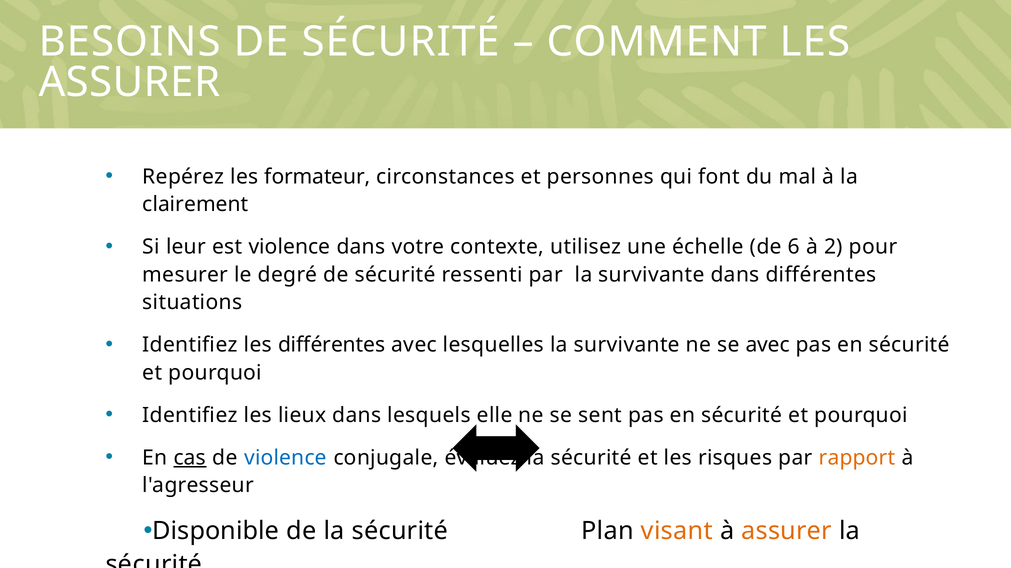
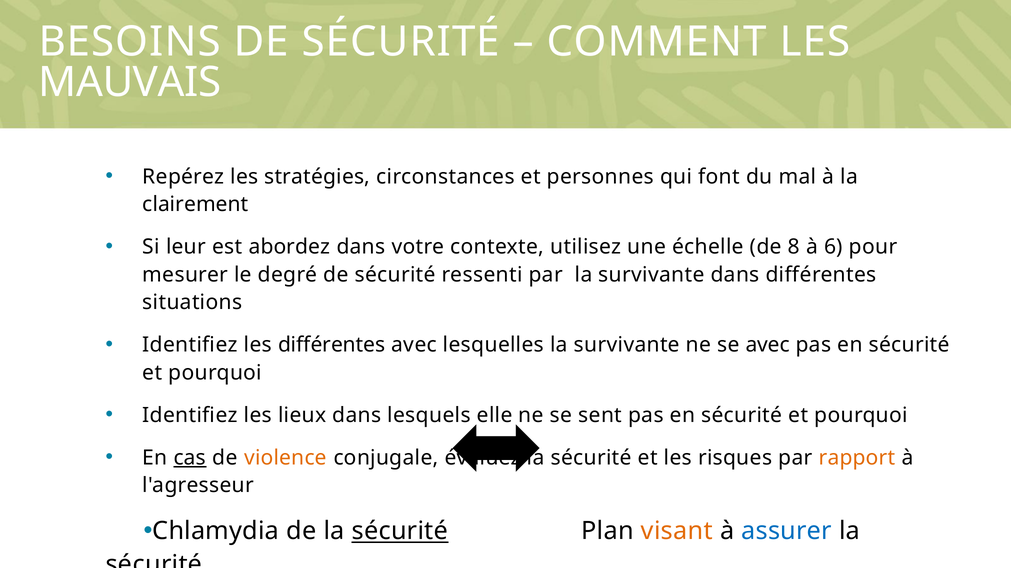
ASSURER at (129, 82): ASSURER -> MAUVAIS
formateur: formateur -> stratégies
est violence: violence -> abordez
6: 6 -> 8
2: 2 -> 6
violence at (285, 458) colour: blue -> orange
Disponible: Disponible -> Chlamydia
sécurité at (400, 532) underline: none -> present
assurer at (787, 532) colour: orange -> blue
